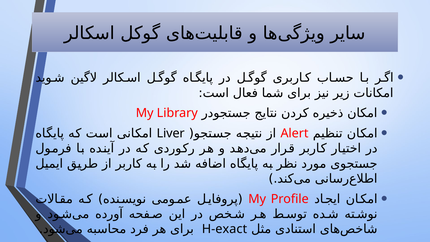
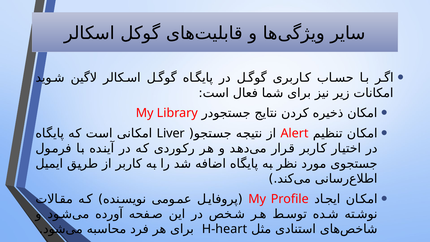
H-exact: H-exact -> H-heart
